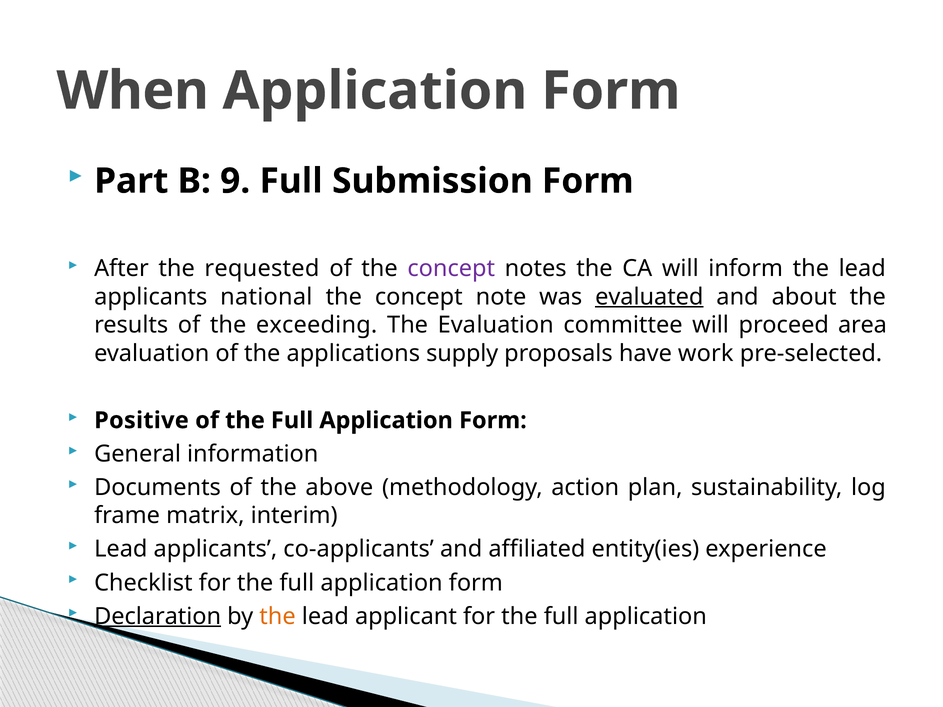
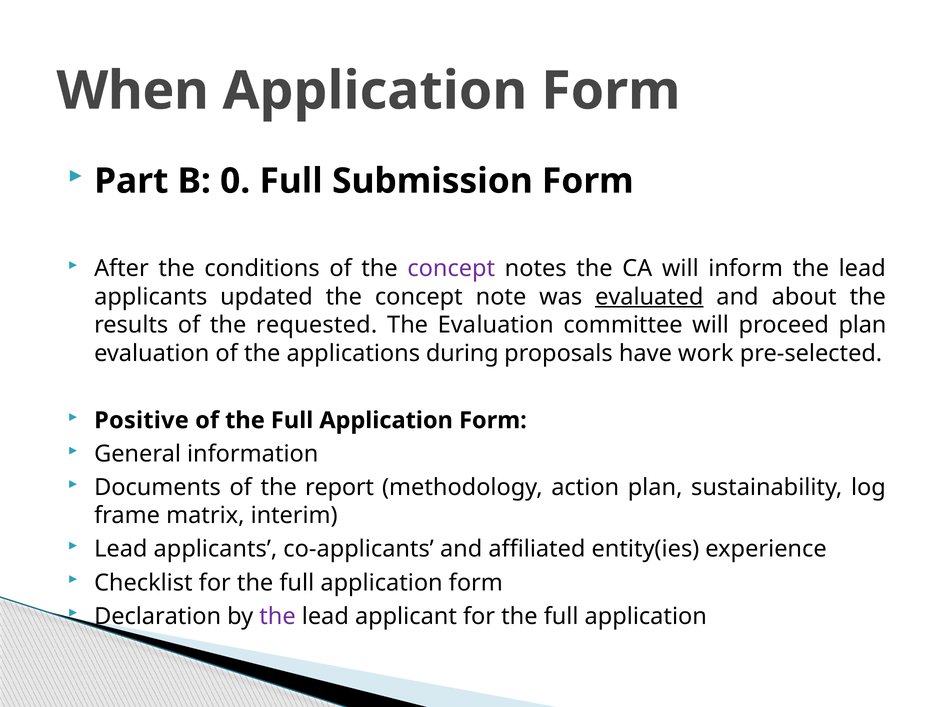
9: 9 -> 0
requested: requested -> conditions
national: national -> updated
exceeding: exceeding -> requested
proceed area: area -> plan
supply: supply -> during
above: above -> report
Declaration underline: present -> none
the at (278, 616) colour: orange -> purple
